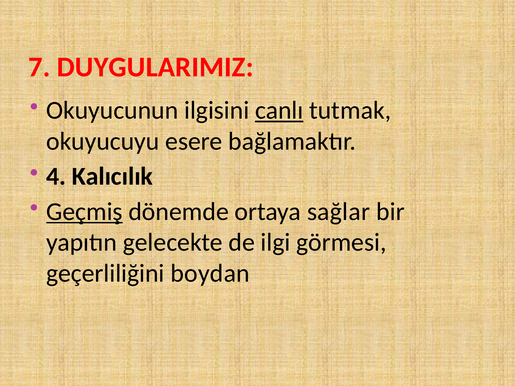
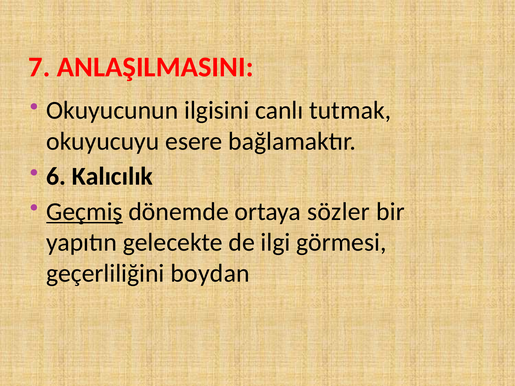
DUYGULARIMIZ: DUYGULARIMIZ -> ANLAŞILMASINI
canlı underline: present -> none
4: 4 -> 6
sağlar: sağlar -> sözler
